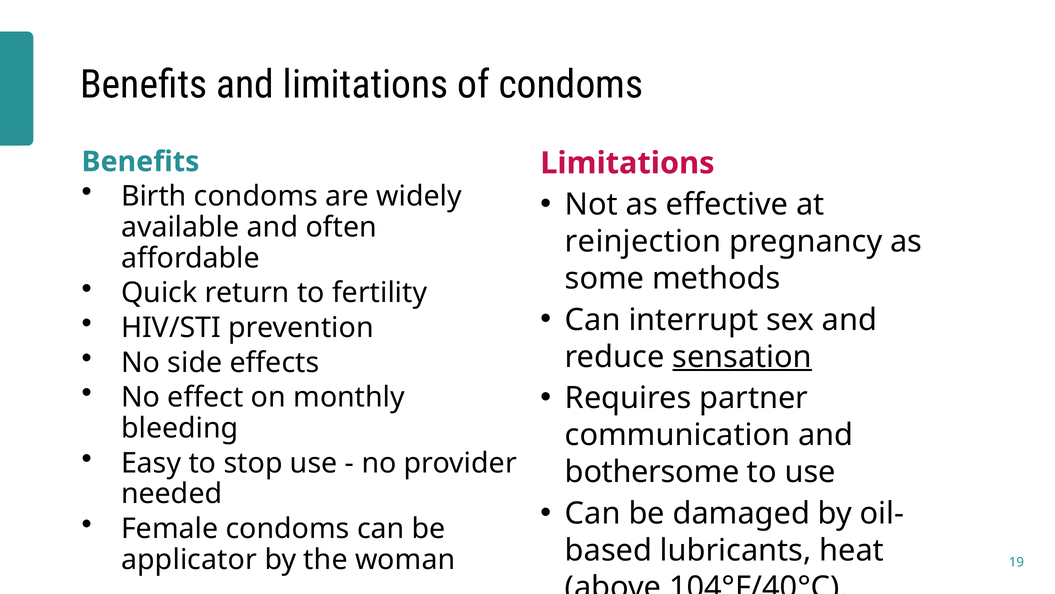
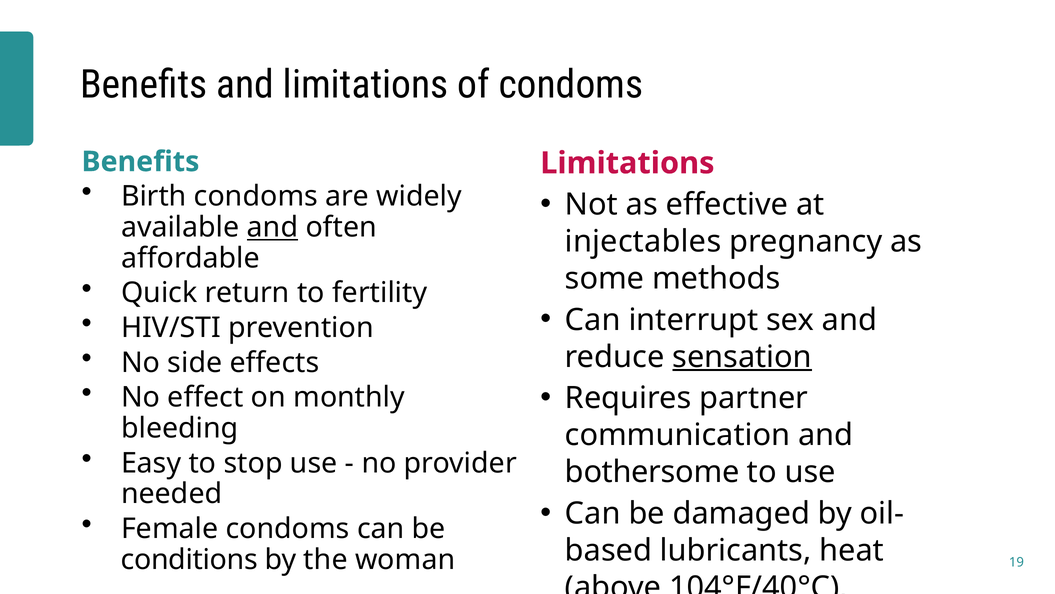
and at (273, 227) underline: none -> present
reinjection: reinjection -> injectables
applicator: applicator -> conditions
